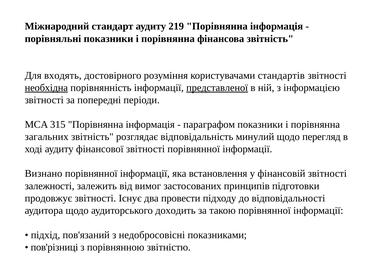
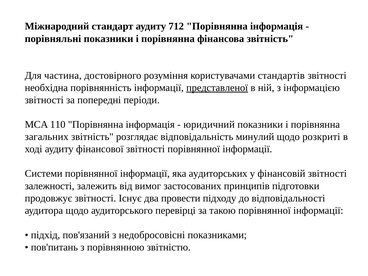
219: 219 -> 712
входять: входять -> частина
необхідна underline: present -> none
315: 315 -> 110
параграфом: параграфом -> юридичний
перегляд: перегляд -> розкриті
Визнано: Визнано -> Системи
встановлення: встановлення -> аудиторських
доходить: доходить -> перевірці
пов'різниці: пов'різниці -> пов'питань
